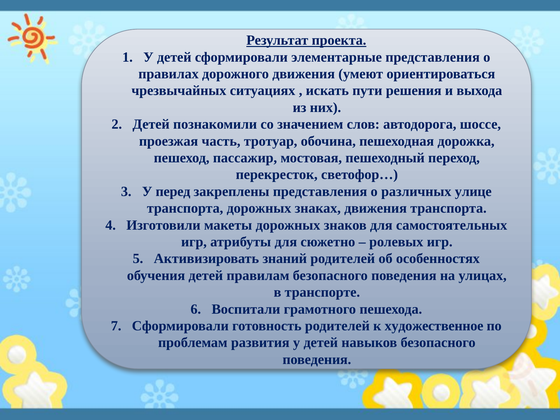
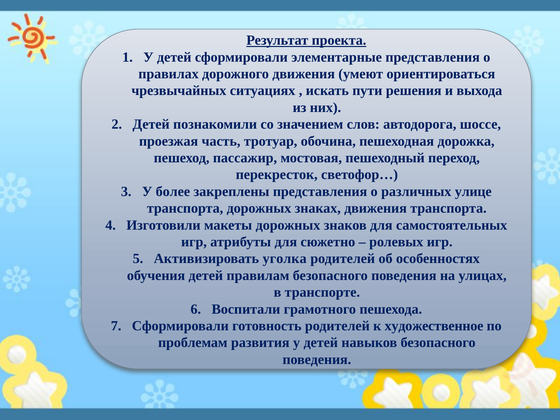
перед: перед -> более
знаний: знаний -> уголка
